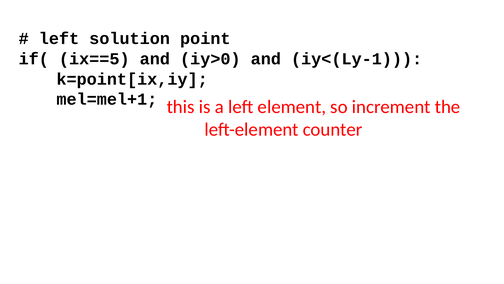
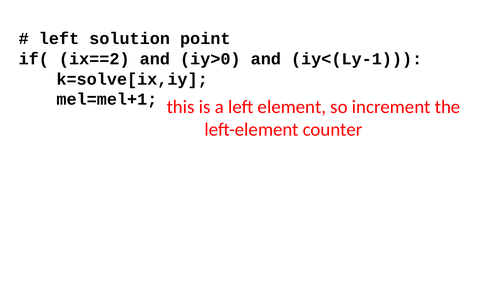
ix==5: ix==5 -> ix==2
k=point[ix,iy: k=point[ix,iy -> k=solve[ix,iy
